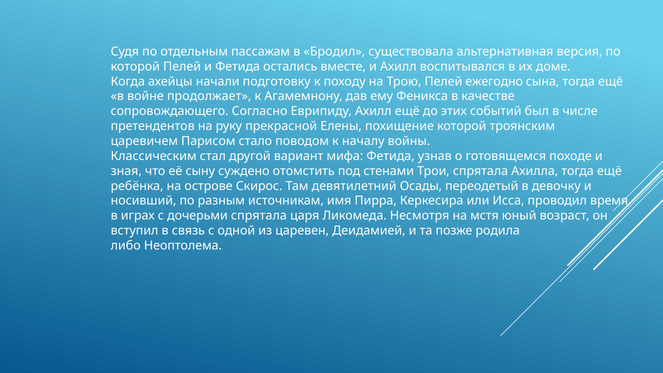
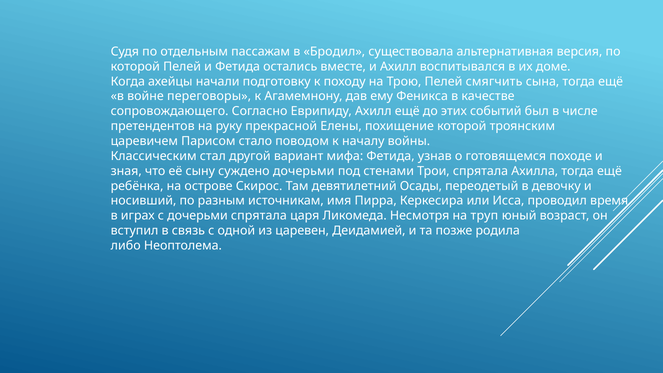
ежегодно: ежегодно -> смягчить
продолжает: продолжает -> переговоры
суждено отомстить: отомстить -> дочерьми
мстя: мстя -> труп
